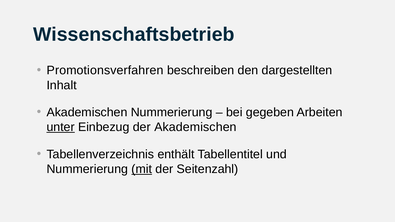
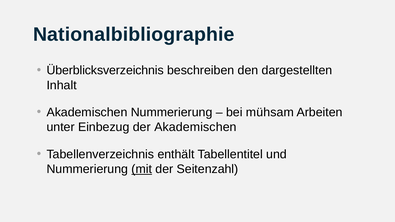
Wissenschaftsbetrieb: Wissenschaftsbetrieb -> Nationalbibliographie
Promotionsverfahren: Promotionsverfahren -> Überblicksverzeichnis
gegeben: gegeben -> mühsam
unter underline: present -> none
